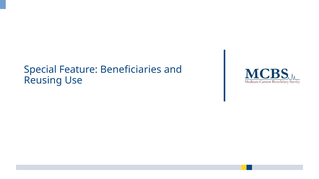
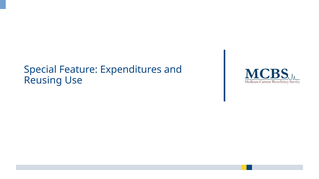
Beneficiaries: Beneficiaries -> Expenditures
